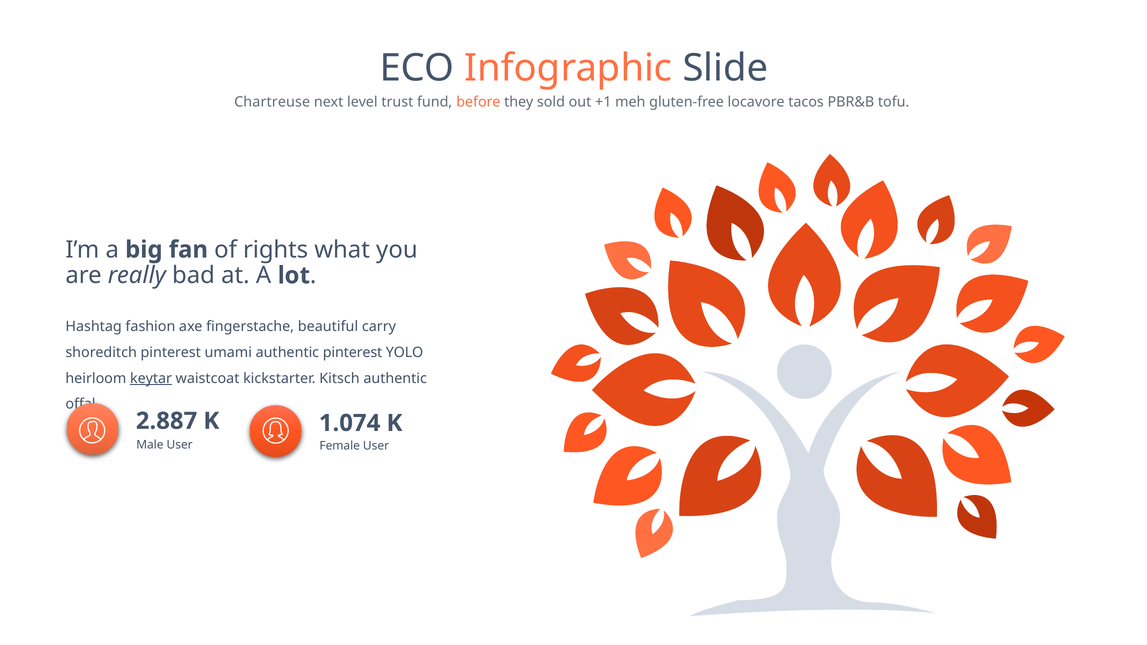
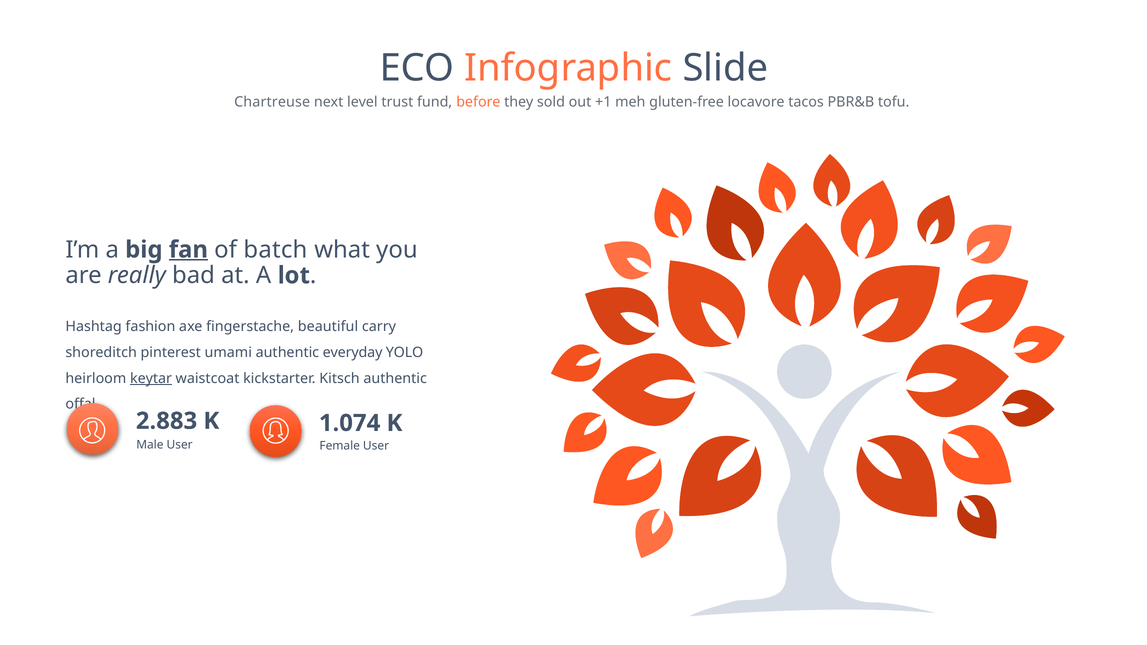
fan underline: none -> present
rights: rights -> batch
authentic pinterest: pinterest -> everyday
2.887: 2.887 -> 2.883
